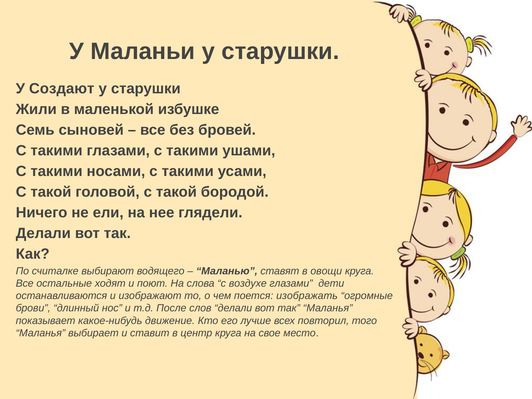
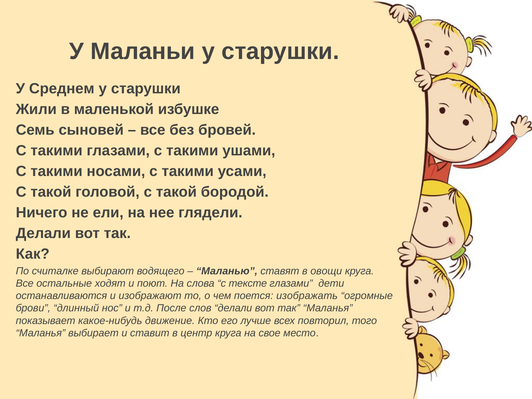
Создают: Создают -> Среднем
воздухе: воздухе -> тексте
